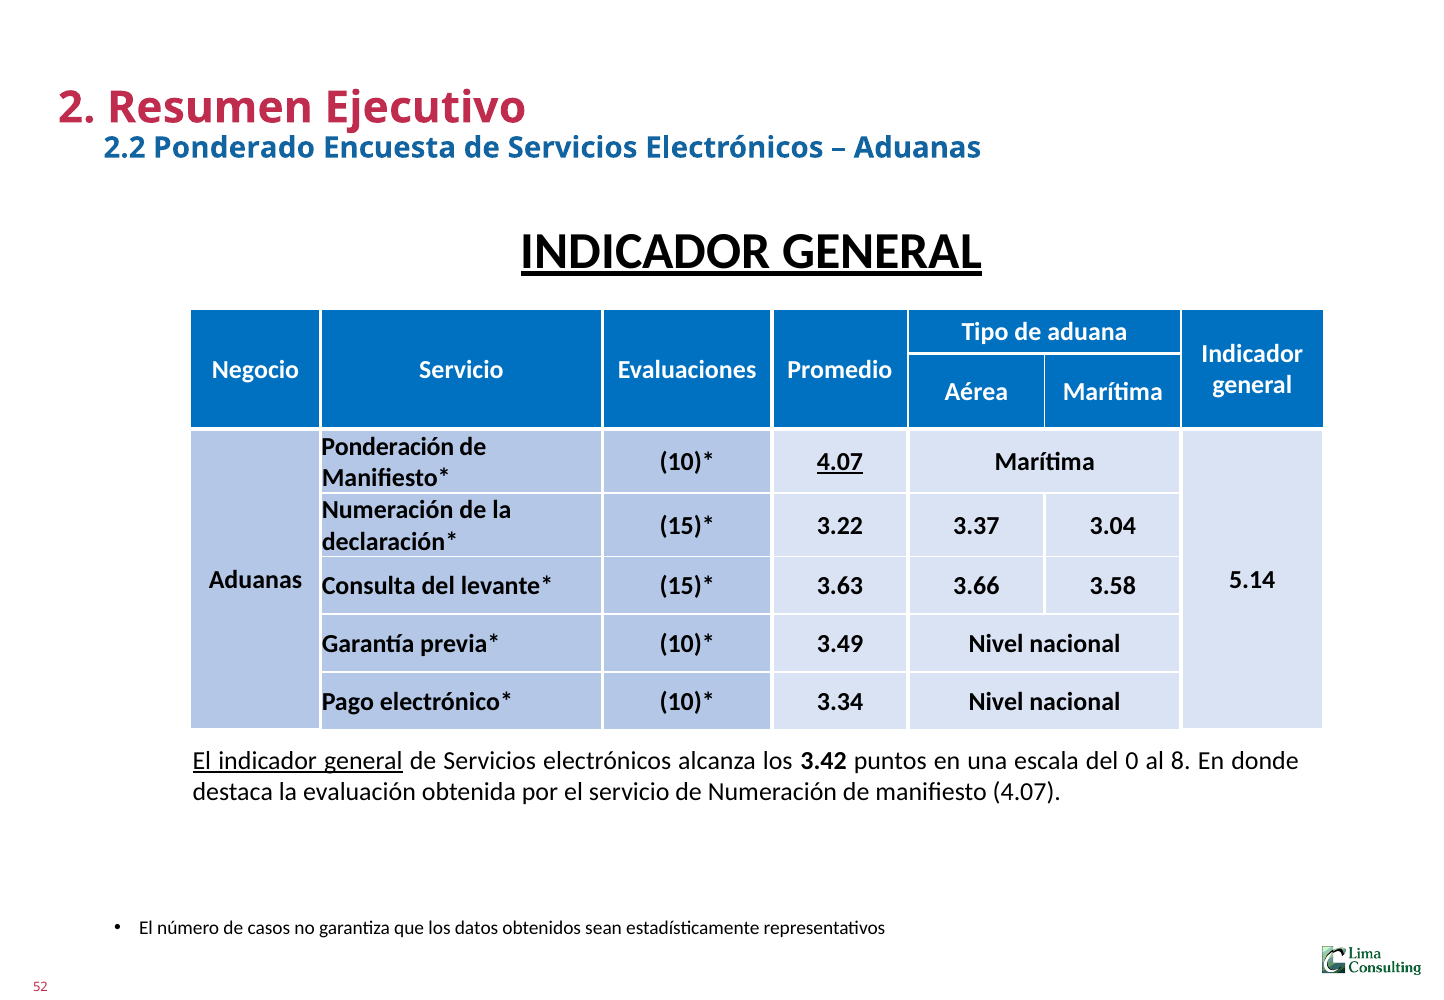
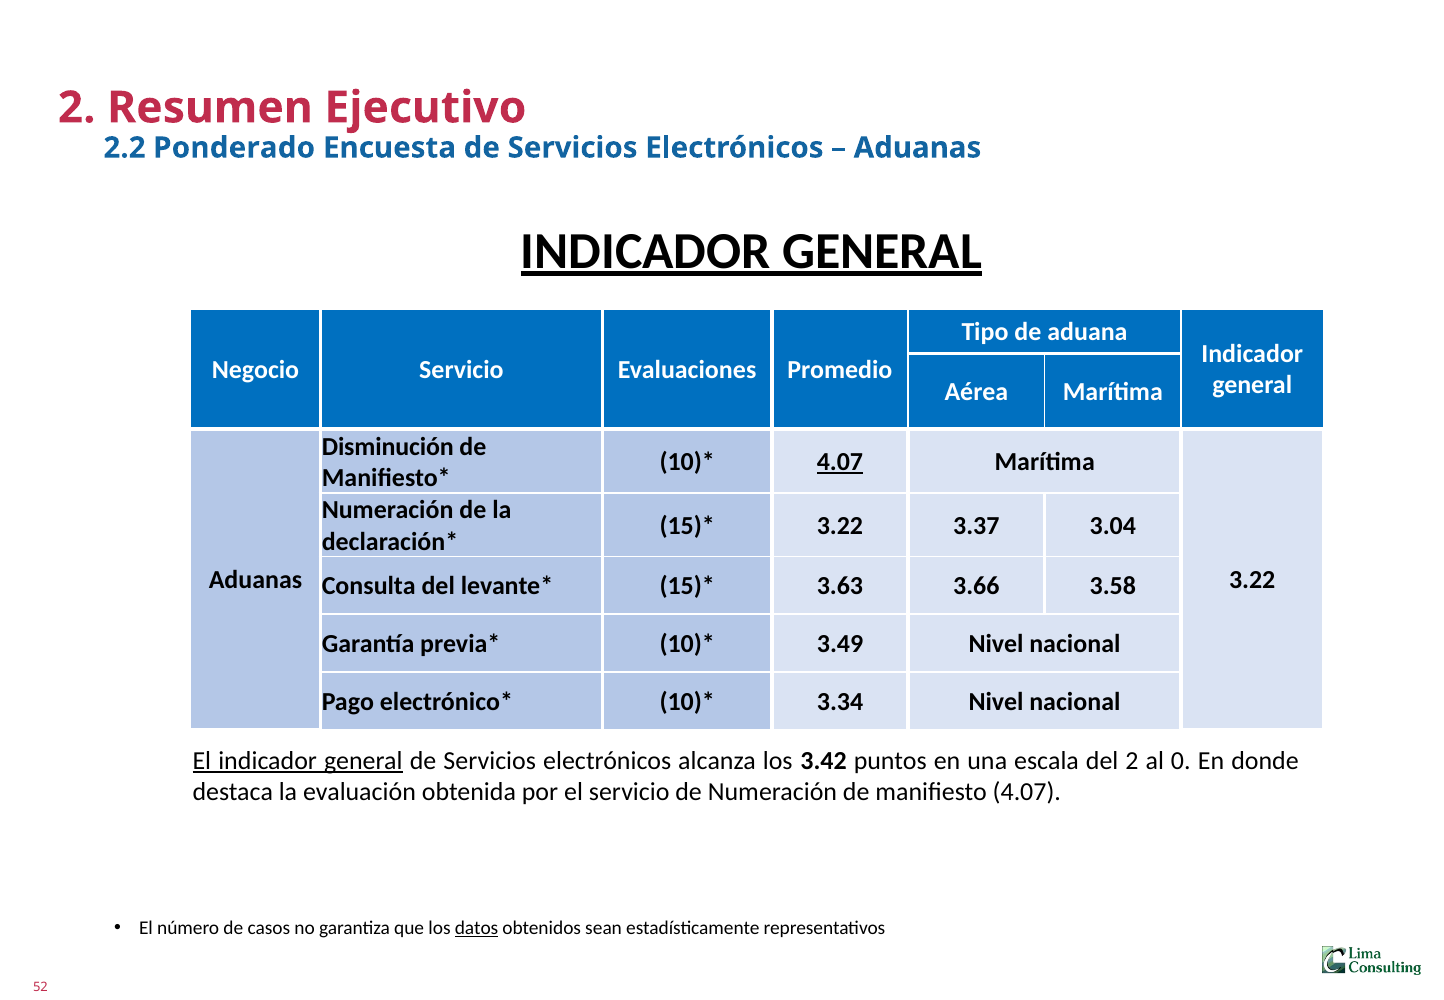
Ponderación: Ponderación -> Disminución
5.14 at (1252, 580): 5.14 -> 3.22
del 0: 0 -> 2
8: 8 -> 0
datos underline: none -> present
